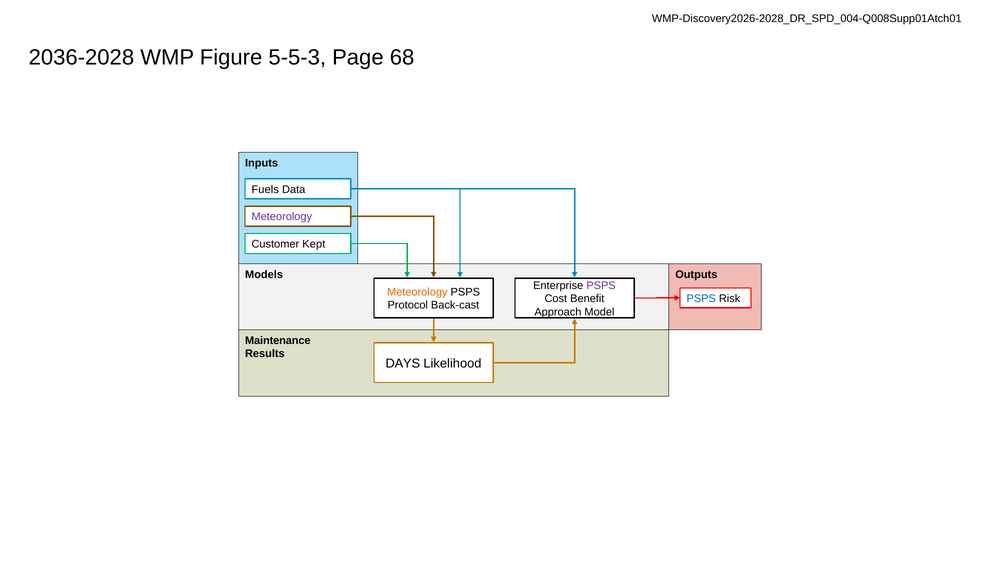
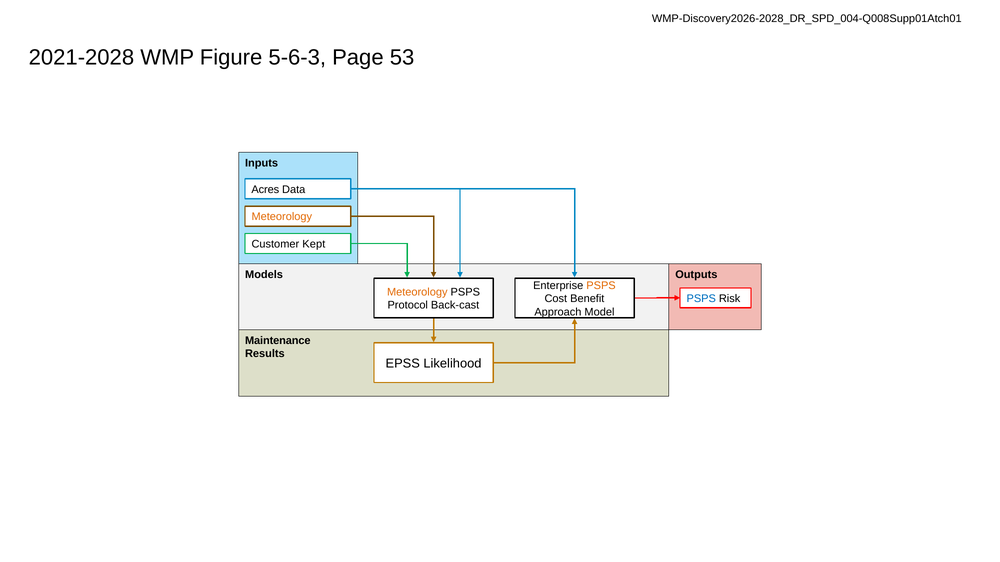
2036-2028: 2036-2028 -> 2021-2028
5-5-3: 5-5-3 -> 5-6-3
68: 68 -> 53
Fuels: Fuels -> Acres
Meteorology at (282, 217) colour: purple -> orange
PSPS at (601, 286) colour: purple -> orange
DAYS: DAYS -> EPSS
